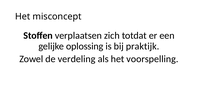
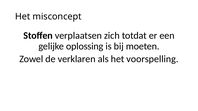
praktijk: praktijk -> moeten
verdeling: verdeling -> verklaren
